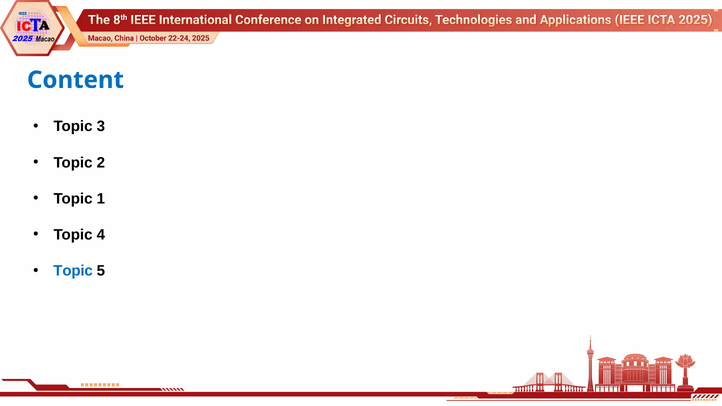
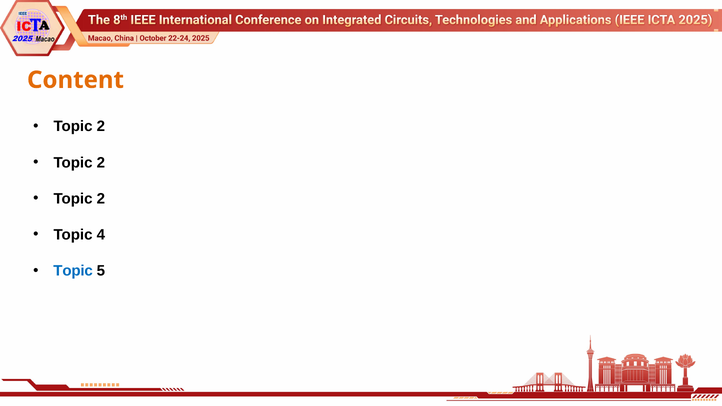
Content colour: blue -> orange
3 at (101, 127): 3 -> 2
1 at (101, 199): 1 -> 2
